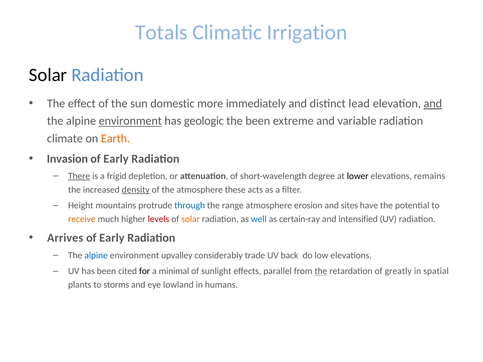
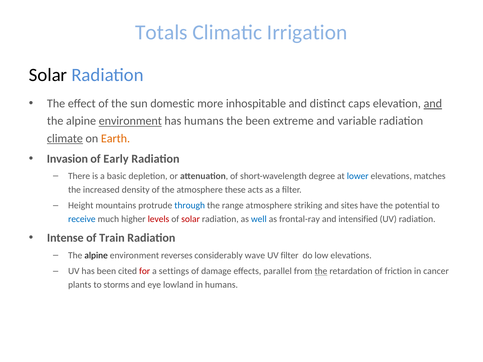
immediately: immediately -> inhospitable
lead: lead -> caps
has geologic: geologic -> humans
climate underline: none -> present
There underline: present -> none
frigid: frigid -> basic
lower colour: black -> blue
remains: remains -> matches
density underline: present -> none
erosion: erosion -> striking
receive colour: orange -> blue
solar at (191, 219) colour: orange -> red
certain-ray: certain-ray -> frontal-ray
Arrives: Arrives -> Intense
Early at (112, 238): Early -> Train
alpine at (96, 255) colour: blue -> black
upvalley: upvalley -> reverses
trade: trade -> wave
UV back: back -> filter
for colour: black -> red
minimal: minimal -> settings
sunlight: sunlight -> damage
greatly: greatly -> friction
spatial: spatial -> cancer
